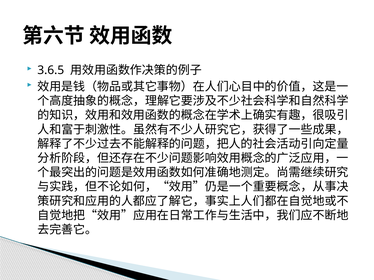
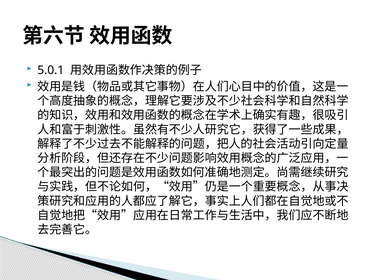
3.6.5: 3.6.5 -> 5.0.1
